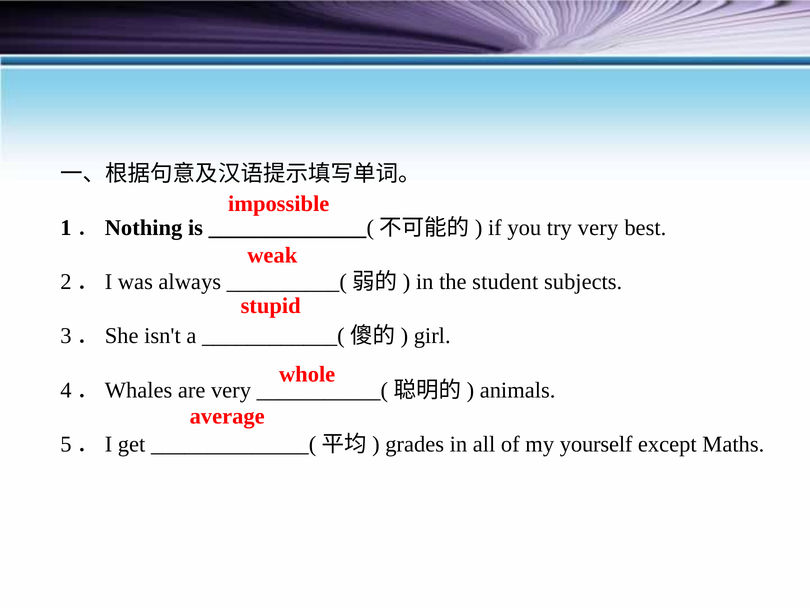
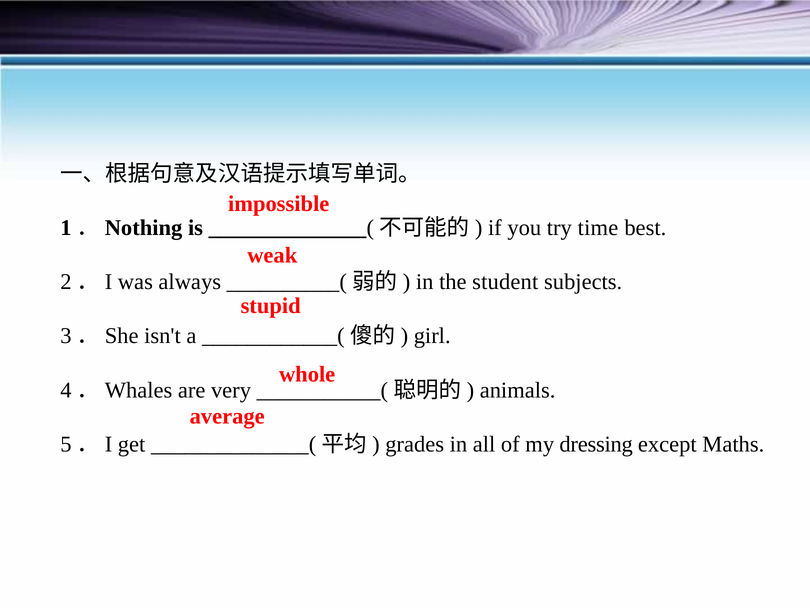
try very: very -> time
yourself: yourself -> dressing
